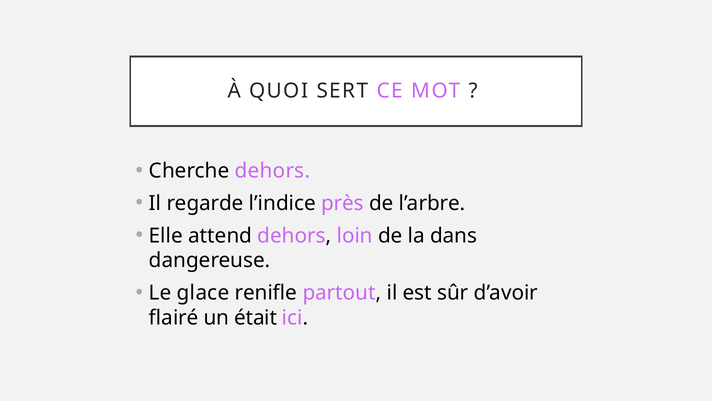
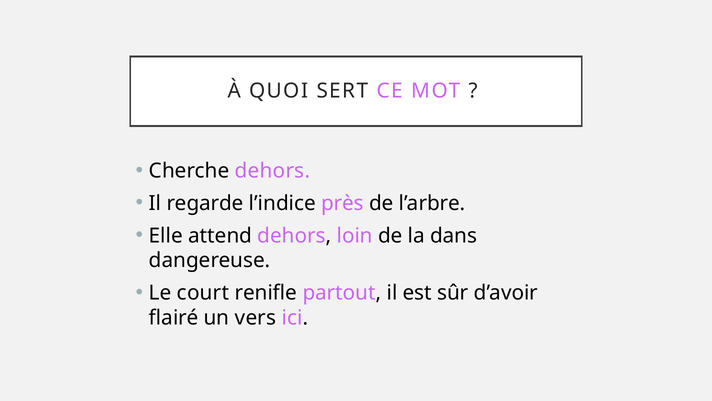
glace: glace -> court
était: était -> vers
